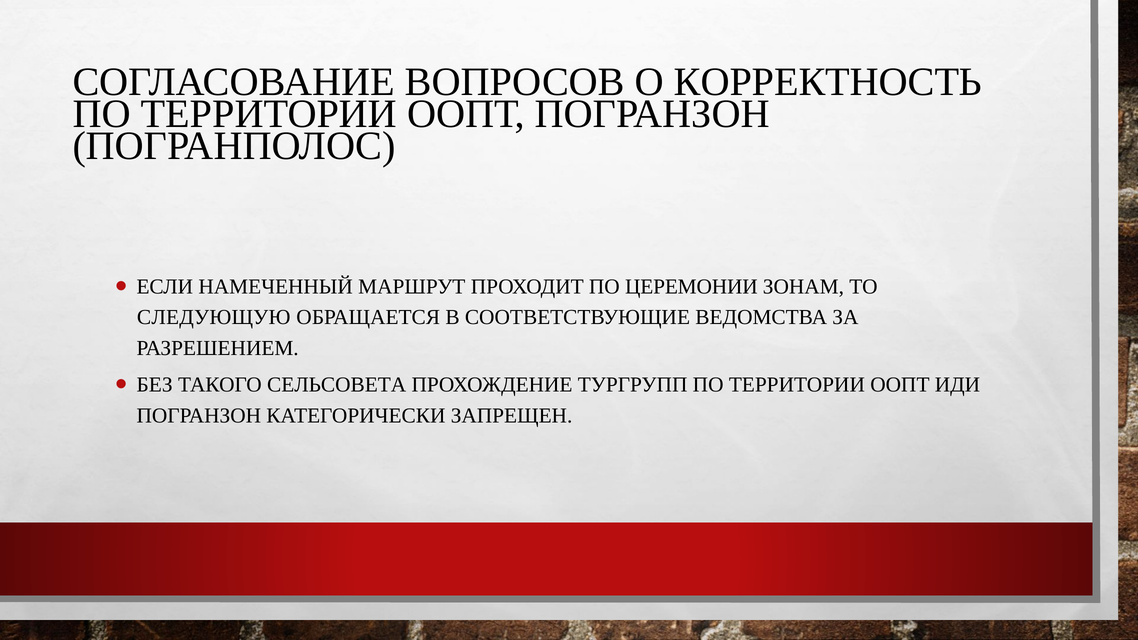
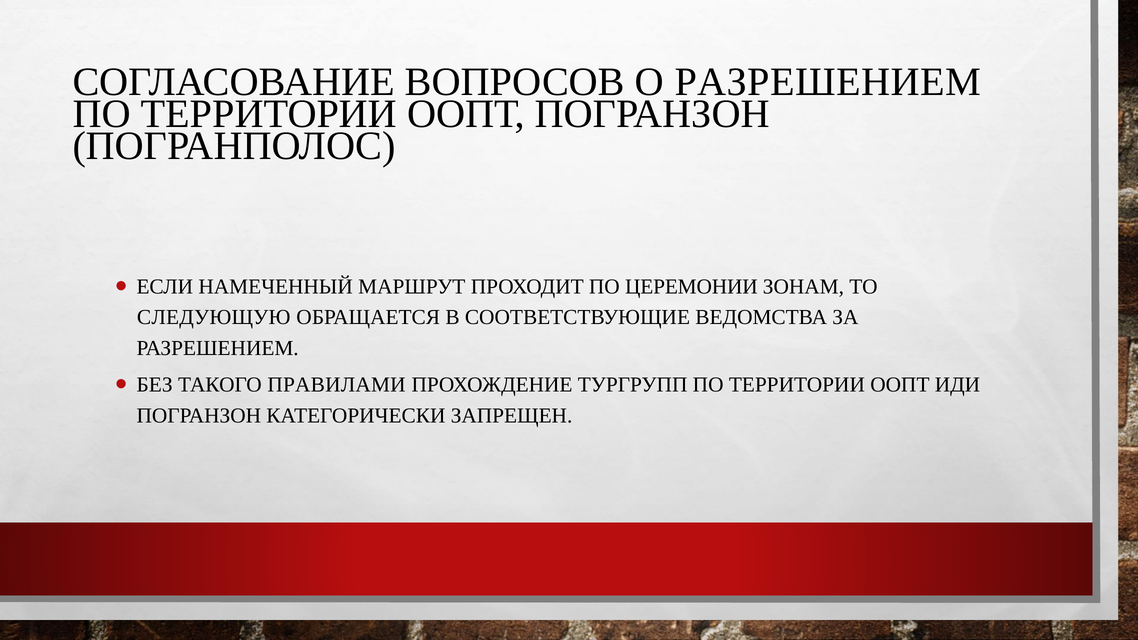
О КОРРЕКТНОСТЬ: КОРРЕКТНОСТЬ -> РАЗРЕШЕНИЕМ
СЕЛЬСОВЕТА: СЕЛЬСОВЕТА -> ПРАВИЛАМИ
